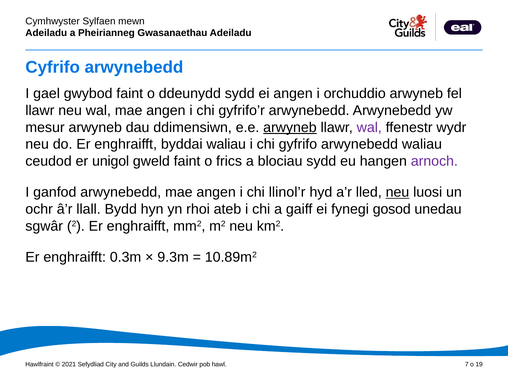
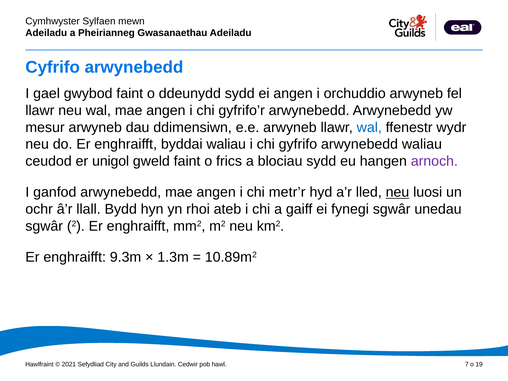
arwyneb at (290, 127) underline: present -> none
wal at (369, 127) colour: purple -> blue
llinol’r: llinol’r -> metr’r
fynegi gosod: gosod -> sgwâr
0.3m: 0.3m -> 9.3m
9.3m: 9.3m -> 1.3m
